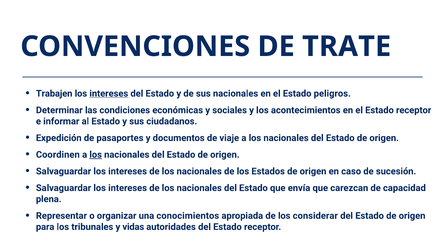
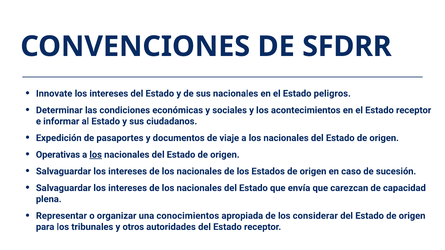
TRATE: TRATE -> SFDRR
Trabajen: Trabajen -> Innovate
intereses at (109, 94) underline: present -> none
Coordinen: Coordinen -> Operativas
vidas: vidas -> otros
